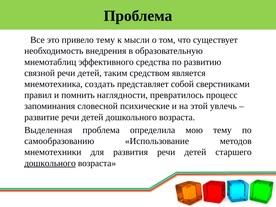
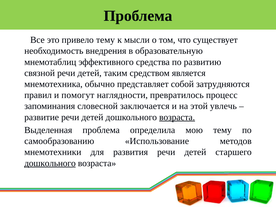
создать: создать -> обычно
сверстниками: сверстниками -> затрудняются
помнить: помнить -> помогут
психические: психические -> заключается
возраста at (177, 117) underline: none -> present
